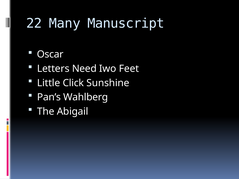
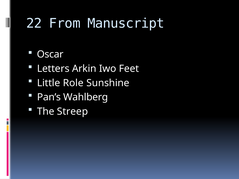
Many: Many -> From
Need: Need -> Arkin
Click: Click -> Role
Abigail: Abigail -> Streep
